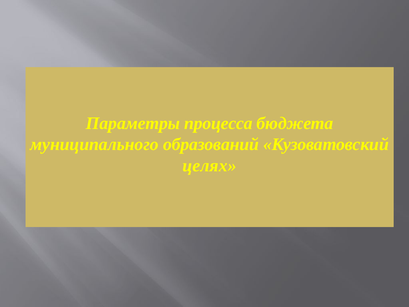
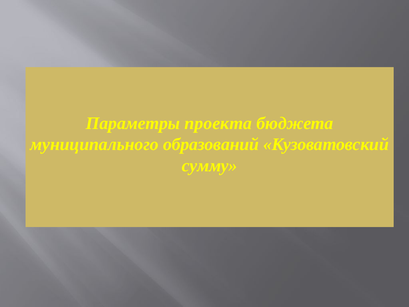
процесса: процесса -> проекта
целях: целях -> сумму
